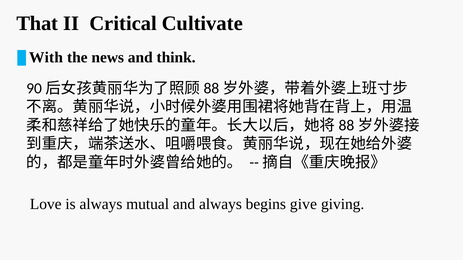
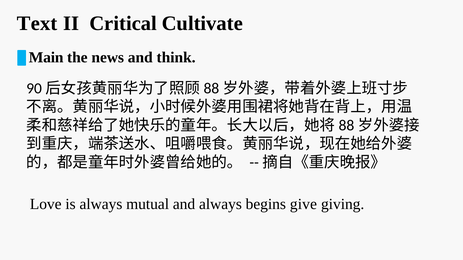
That: That -> Text
With: With -> Main
